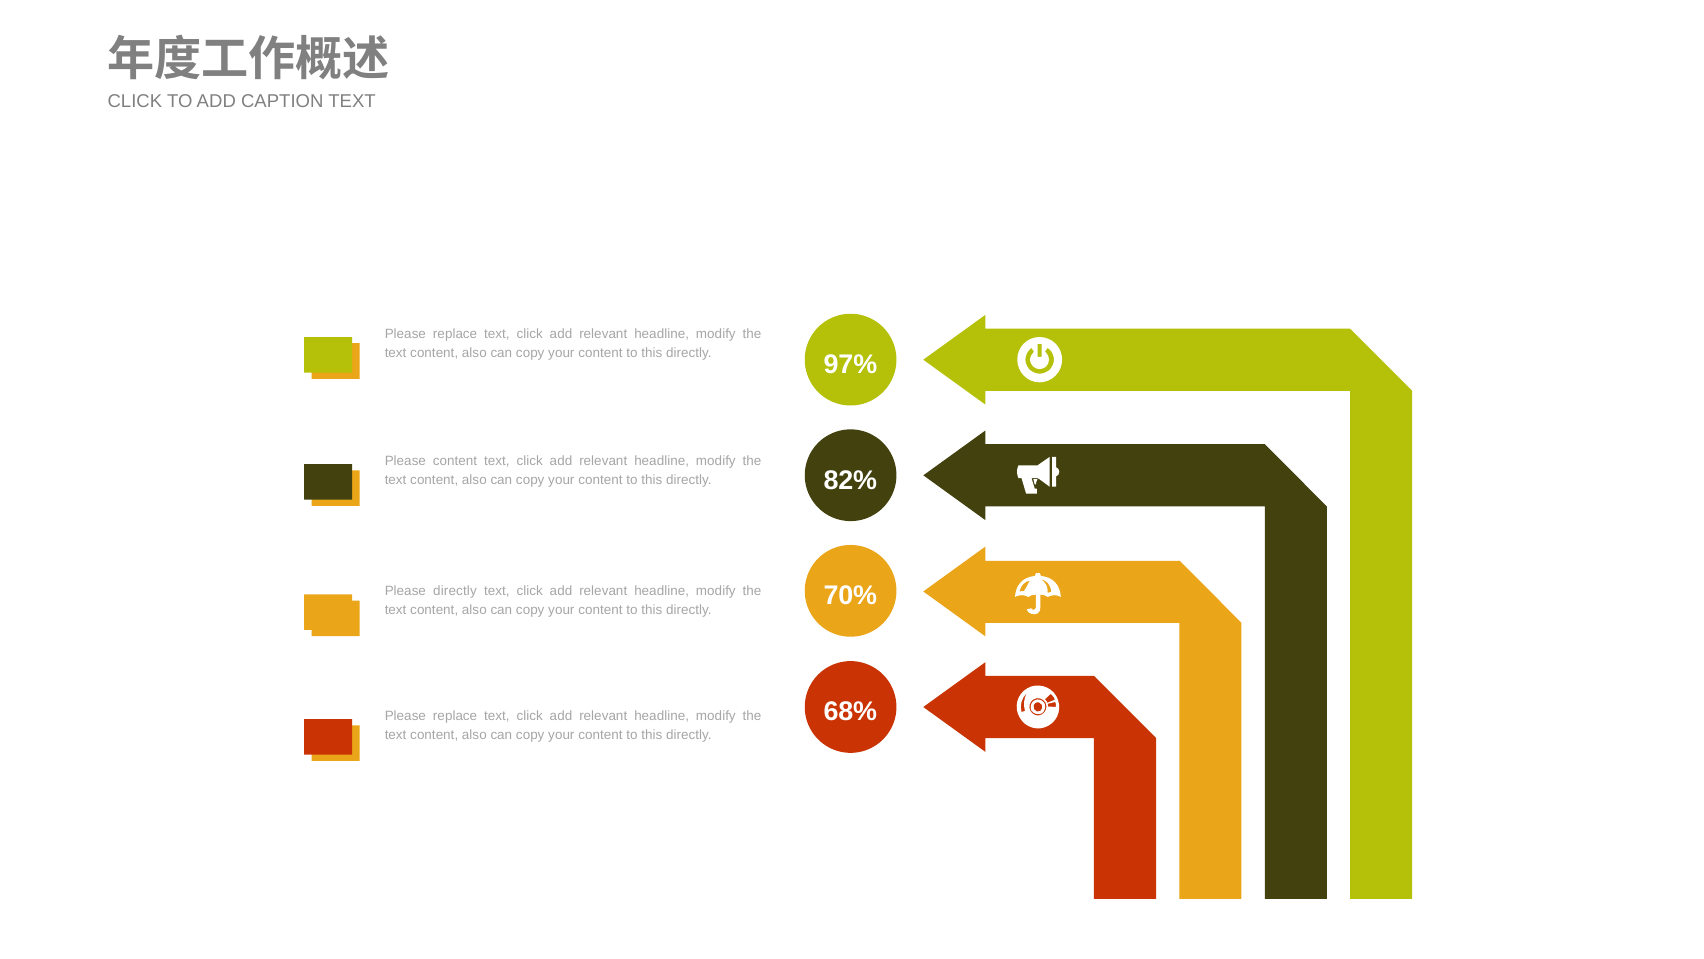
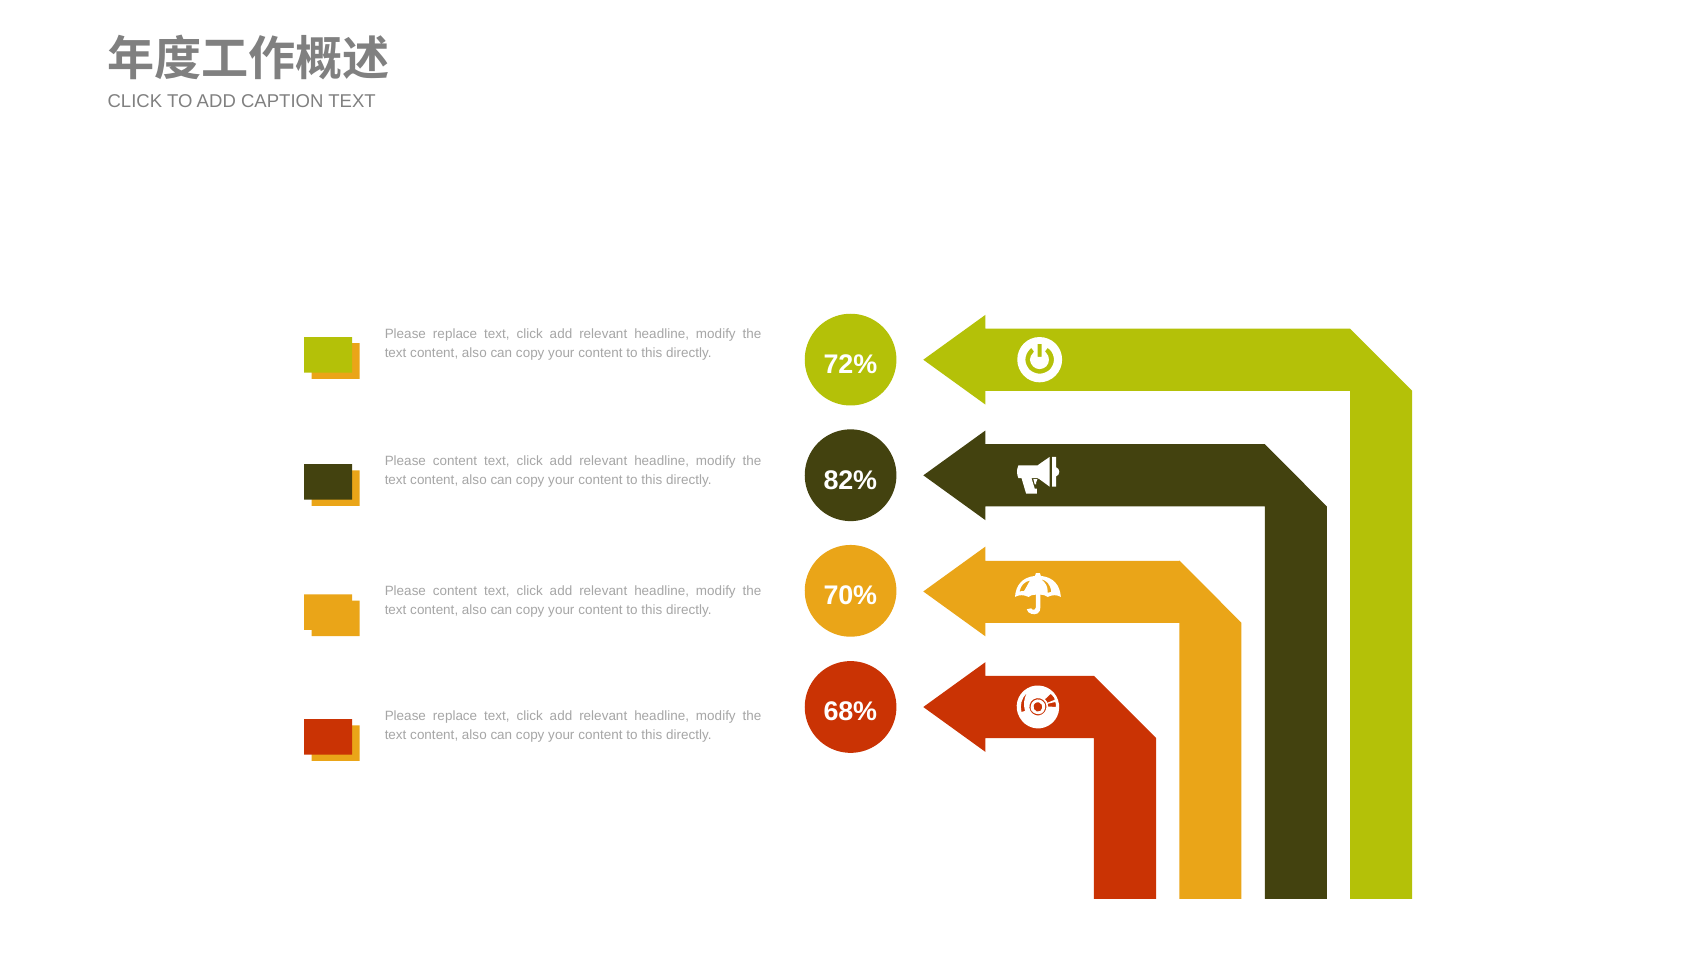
97%: 97% -> 72%
directly at (455, 591): directly -> content
